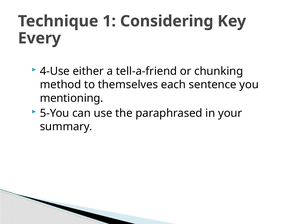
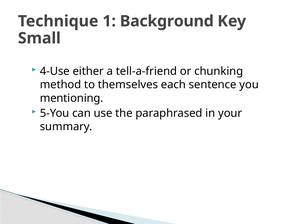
Considering: Considering -> Background
Every: Every -> Small
